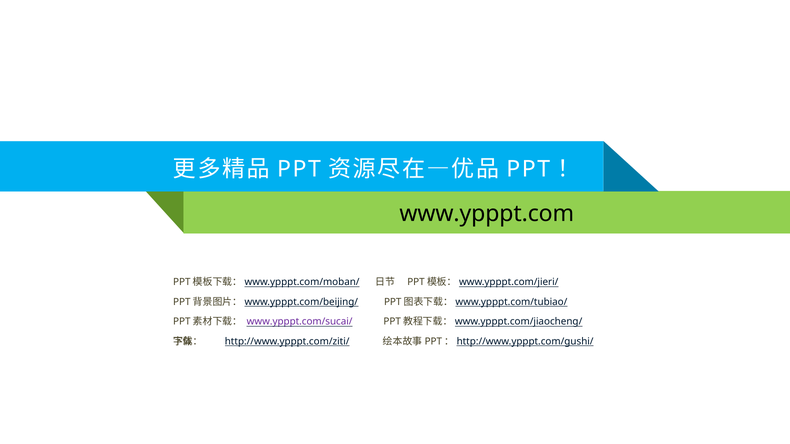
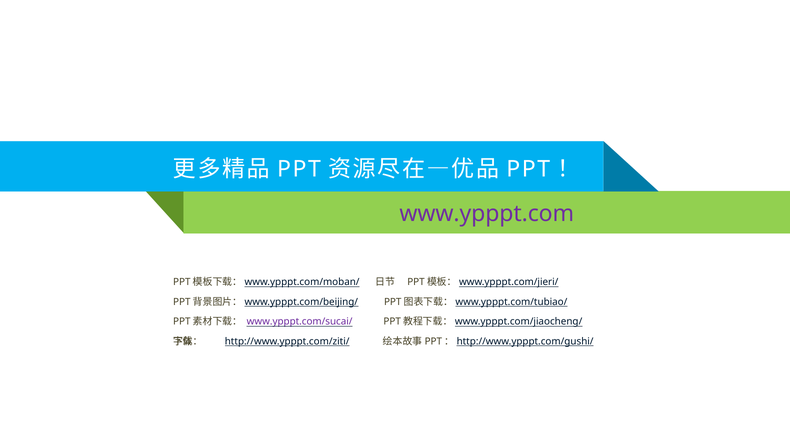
www.ypppt.com colour: black -> purple
